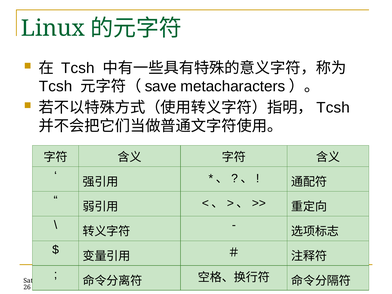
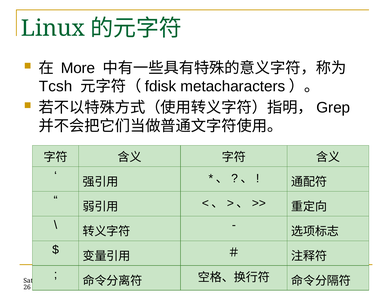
Tcsh at (78, 68): Tcsh -> More
save: save -> fdisk
Tcsh at (333, 108): Tcsh -> Grep
